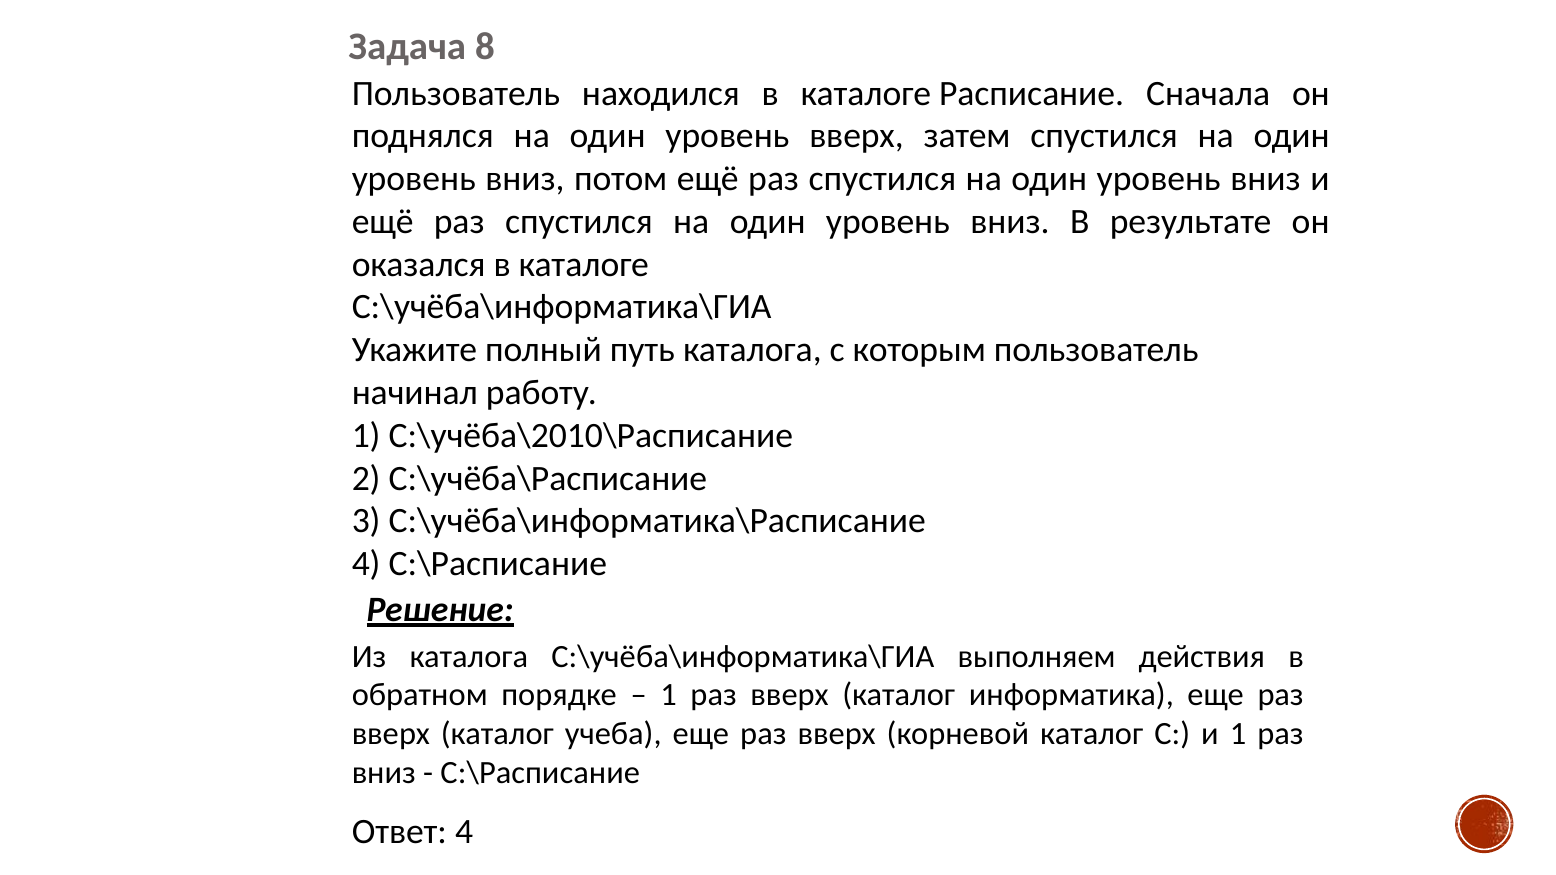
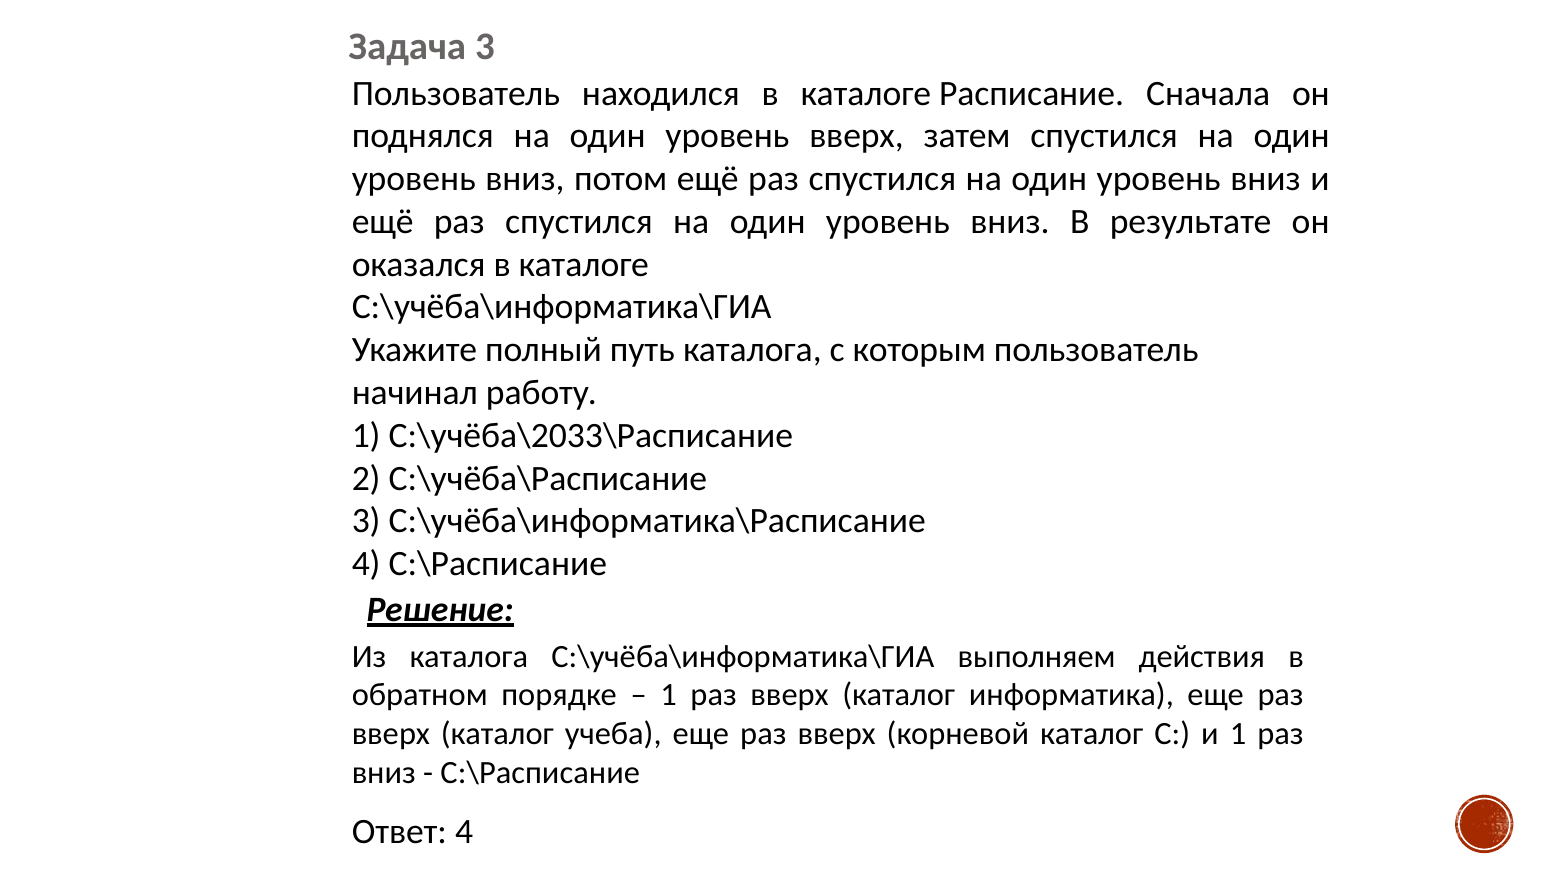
Задача 8: 8 -> 3
C:\учёба\2010\Расписание: C:\учёба\2010\Расписание -> C:\учёба\2033\Расписание
